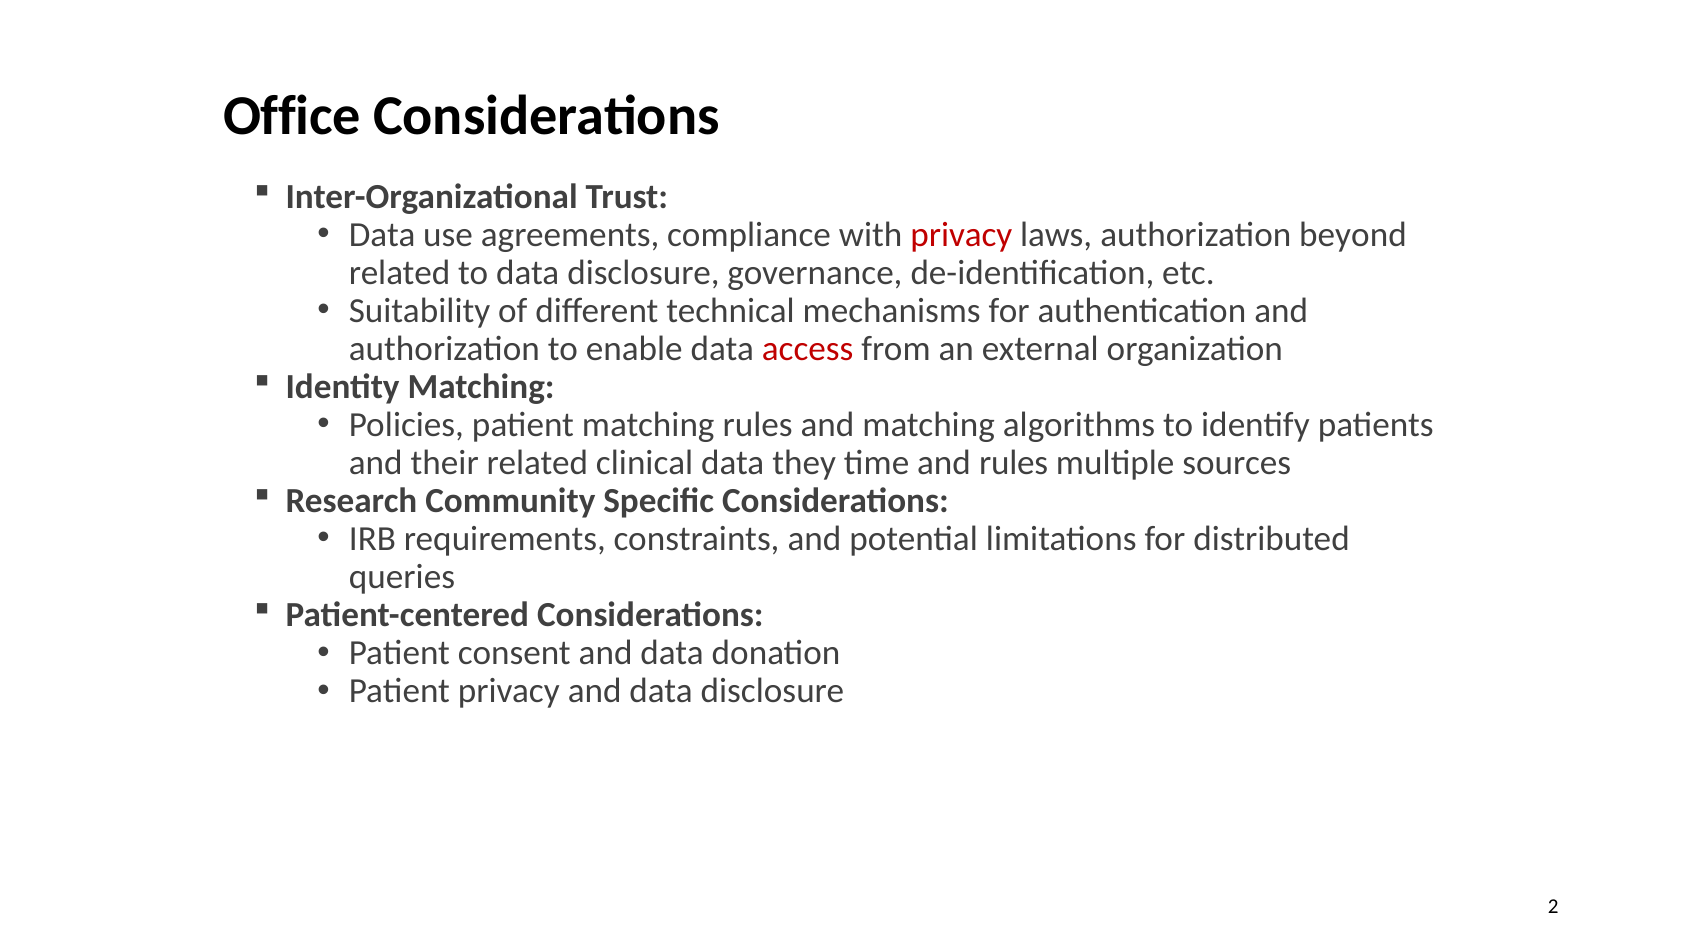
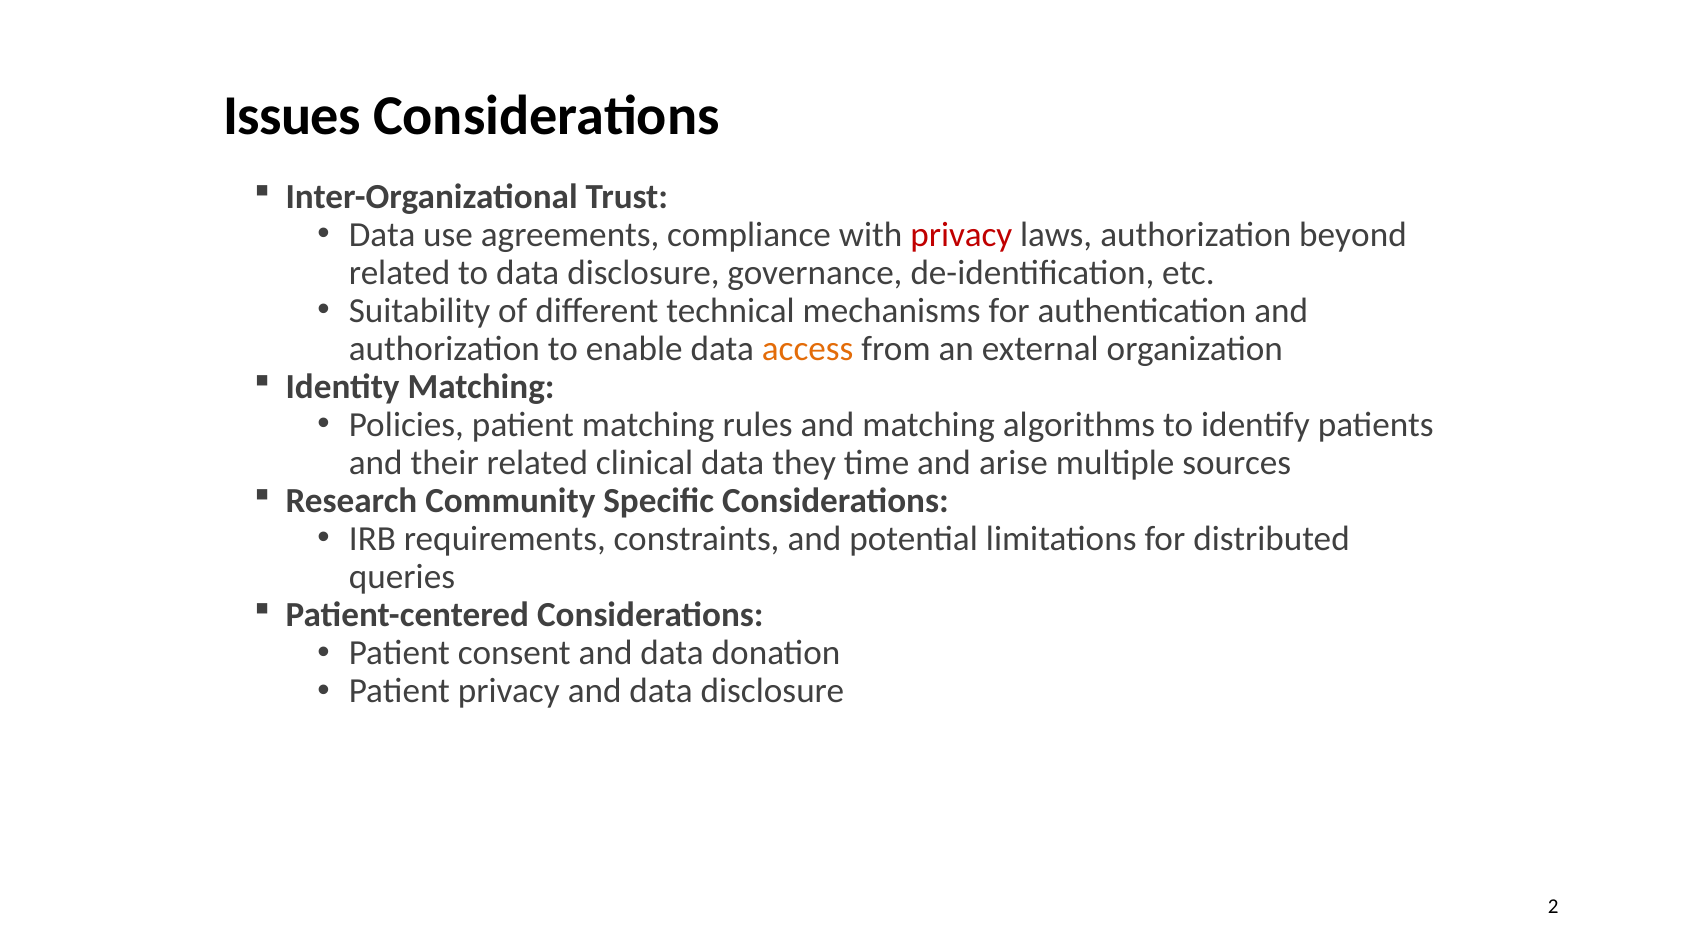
Office: Office -> Issues
access colour: red -> orange
and rules: rules -> arise
